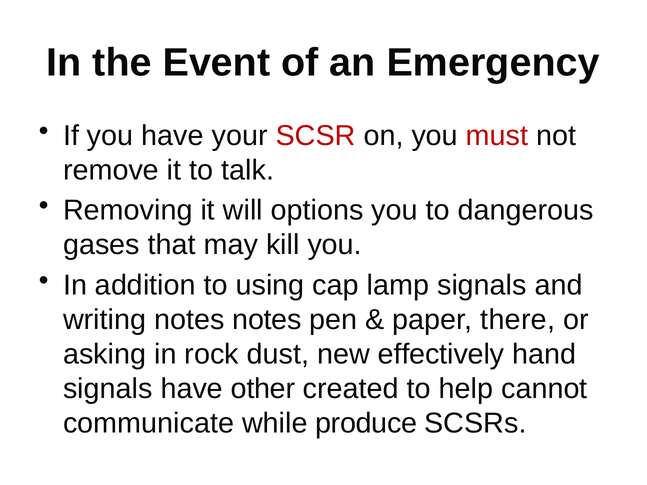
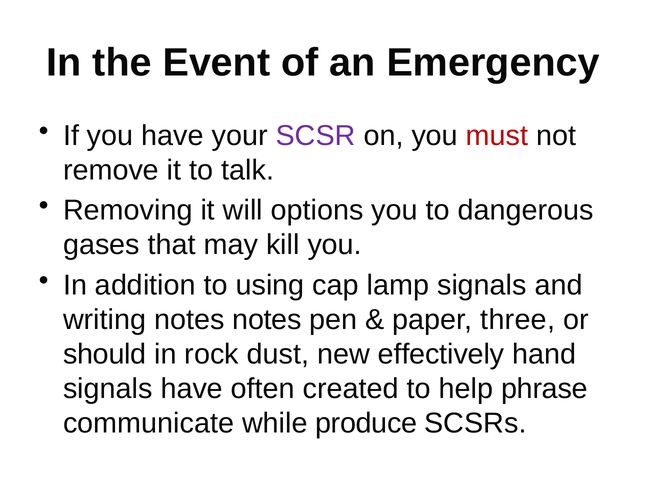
SCSR colour: red -> purple
there: there -> three
asking: asking -> should
other: other -> often
cannot: cannot -> phrase
